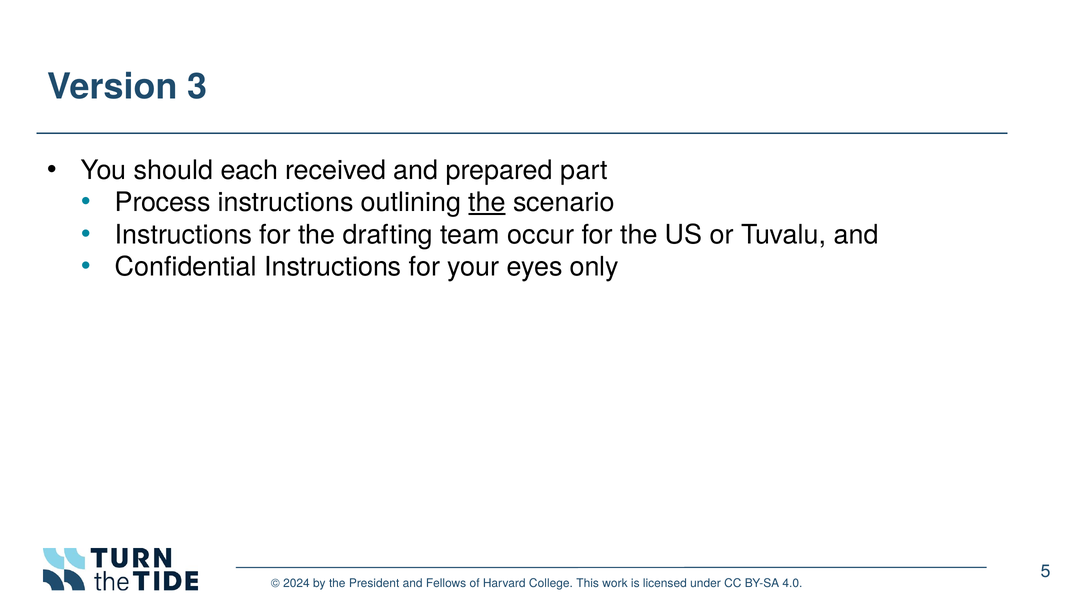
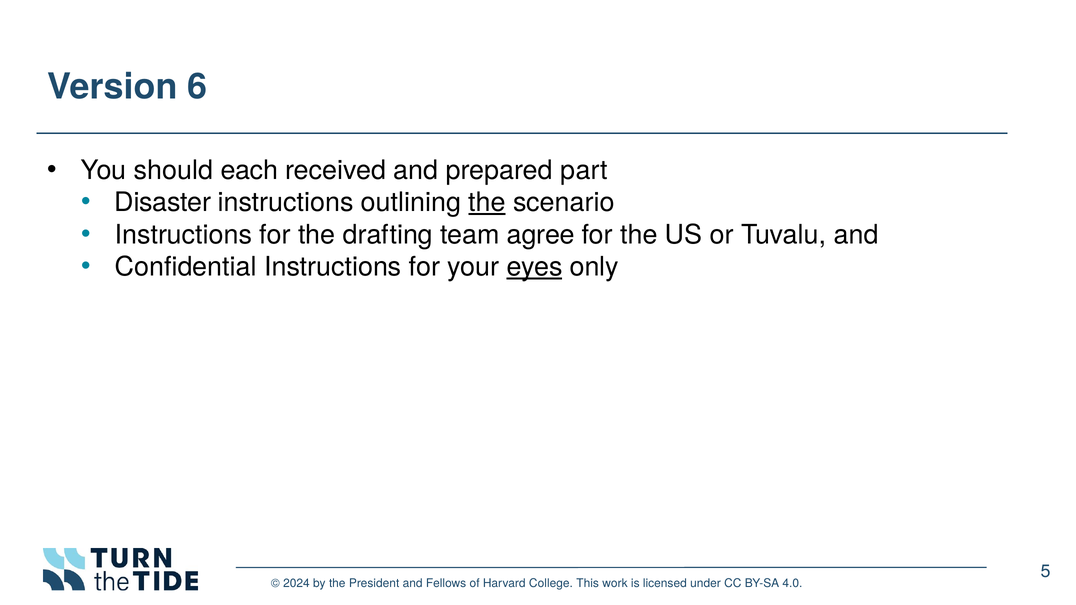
3: 3 -> 6
Process: Process -> Disaster
occur: occur -> agree
eyes underline: none -> present
